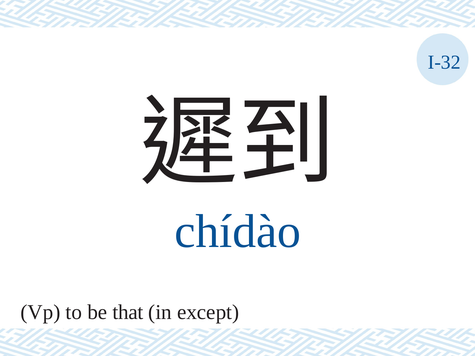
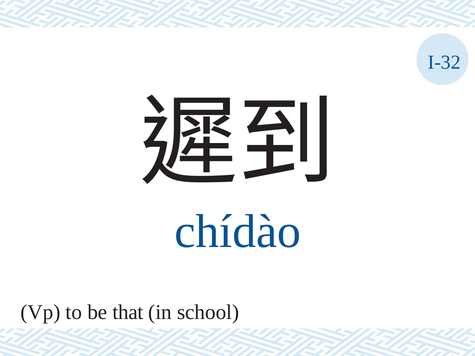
except: except -> school
